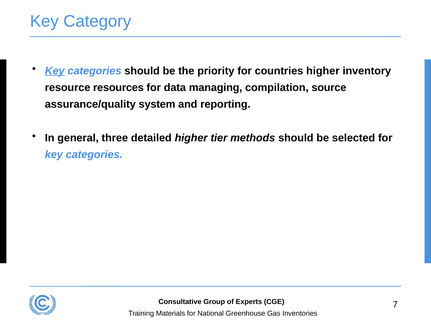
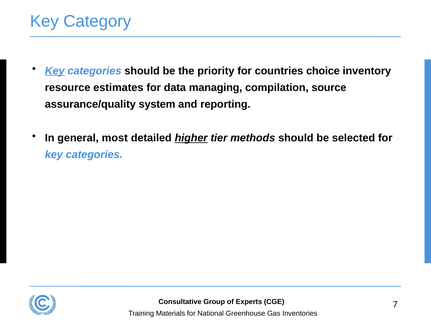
countries higher: higher -> choice
resources: resources -> estimates
three: three -> most
higher at (191, 138) underline: none -> present
